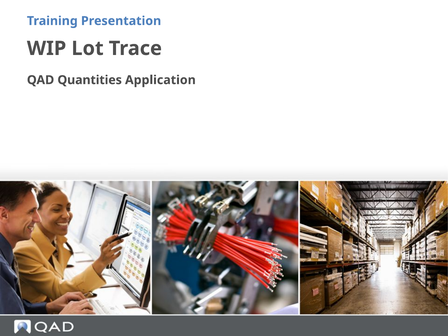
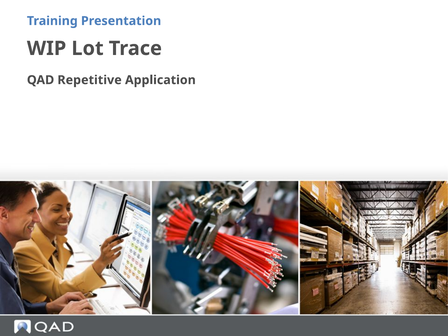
Quantities: Quantities -> Repetitive
